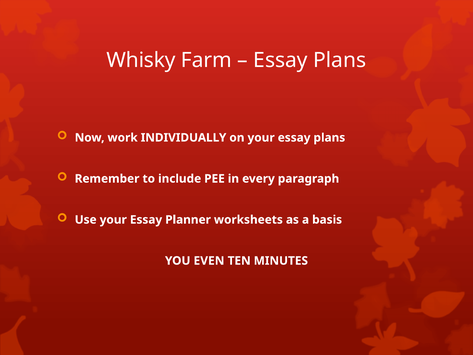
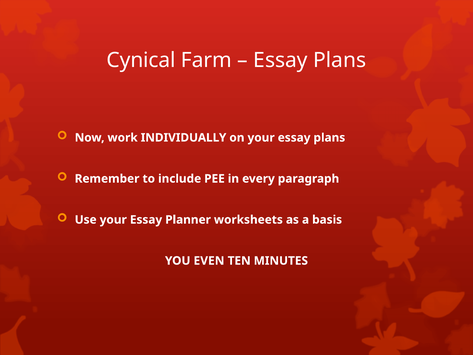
Whisky: Whisky -> Cynical
